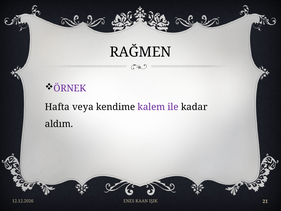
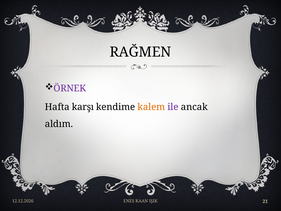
veya: veya -> karşı
kalem colour: purple -> orange
kadar: kadar -> ancak
